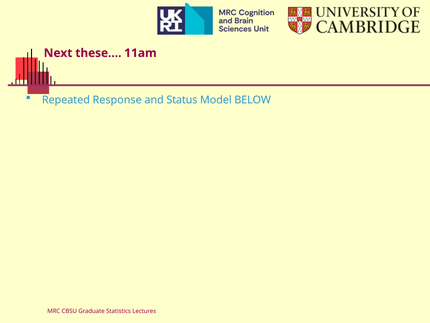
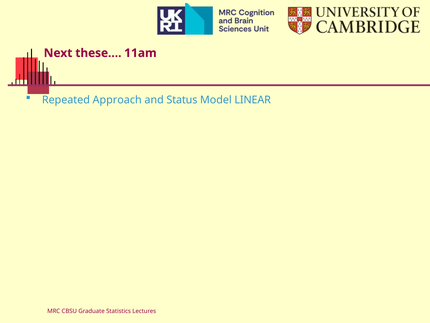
Response: Response -> Approach
BELOW: BELOW -> LINEAR
